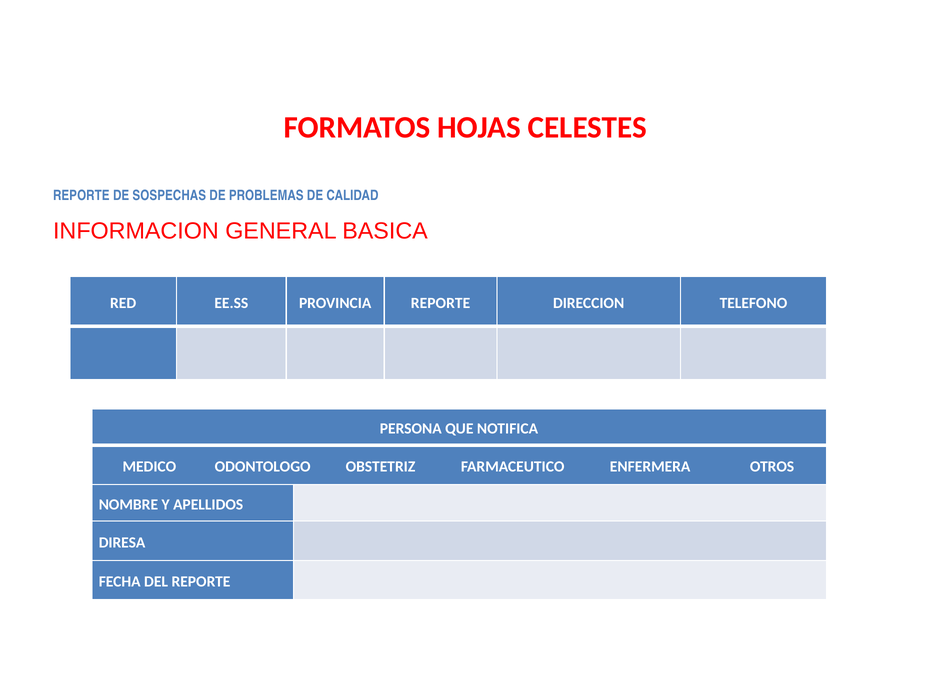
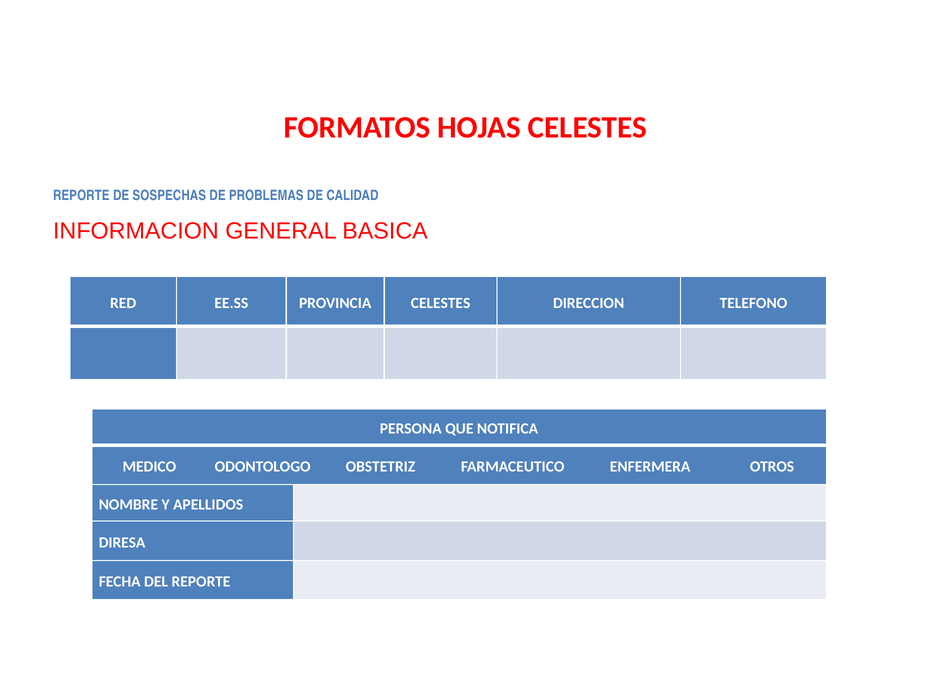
PROVINCIA REPORTE: REPORTE -> CELESTES
